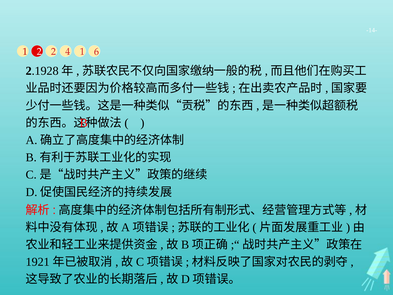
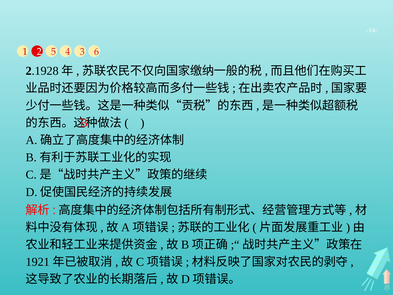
2 2: 2 -> 5
4 1: 1 -> 3
